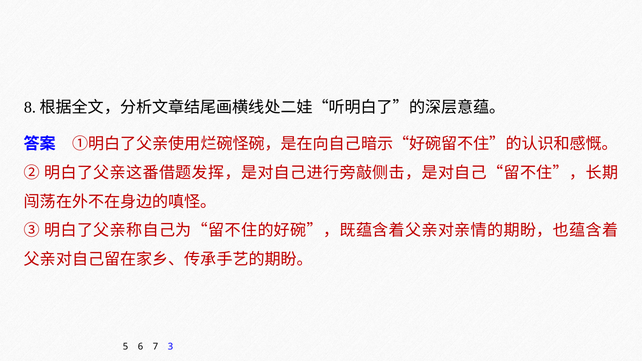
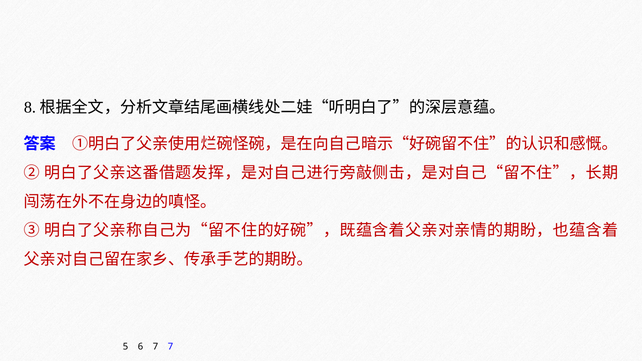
6 3: 3 -> 7
